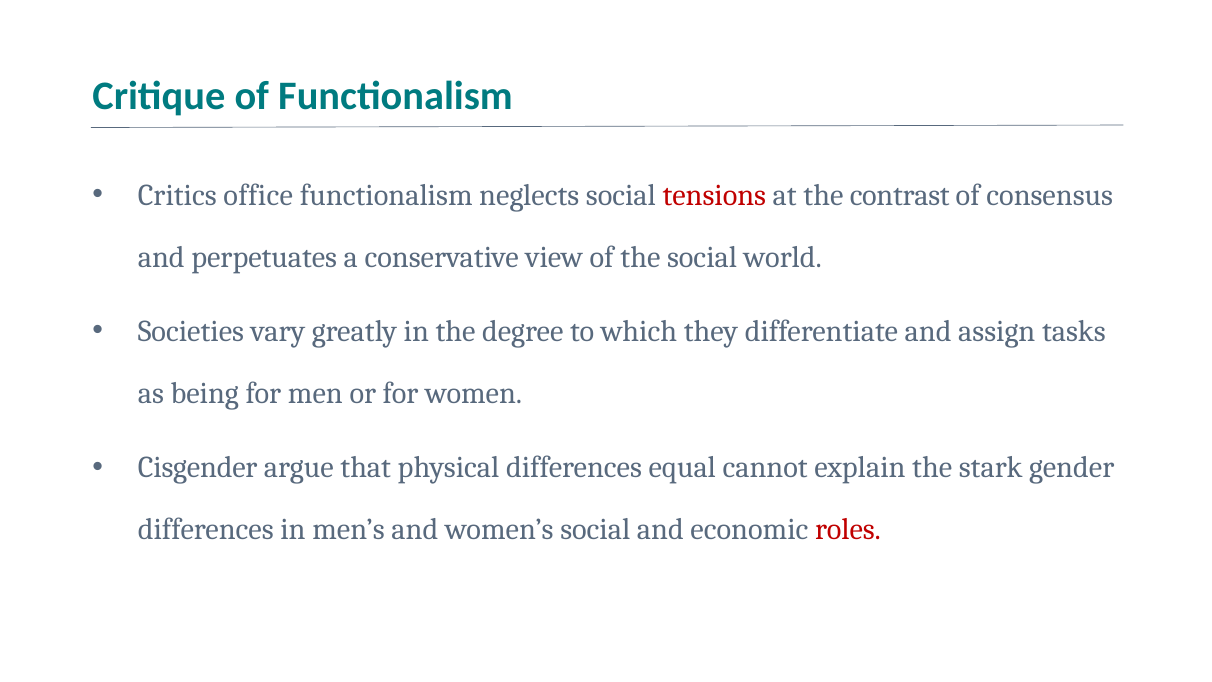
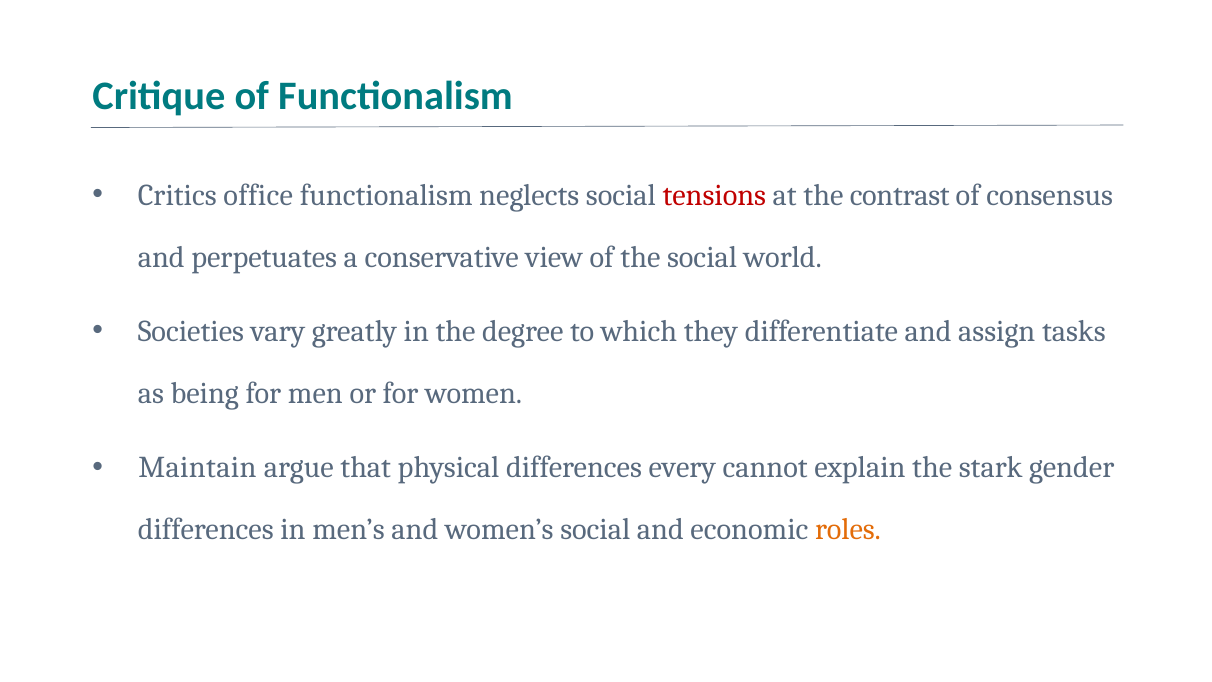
Cisgender: Cisgender -> Maintain
equal: equal -> every
roles colour: red -> orange
